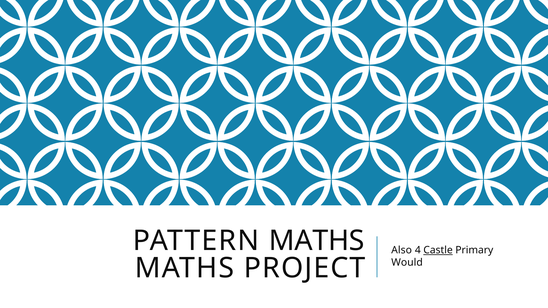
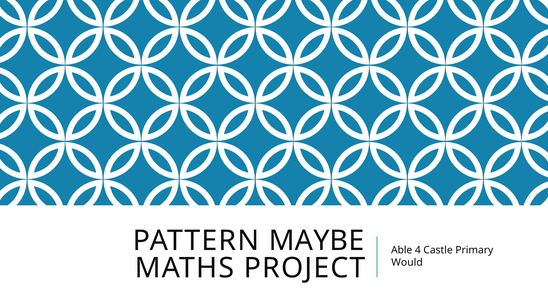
PATTERN MATHS: MATHS -> MAYBE
Also: Also -> Able
Castle underline: present -> none
